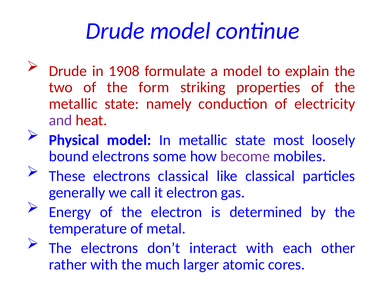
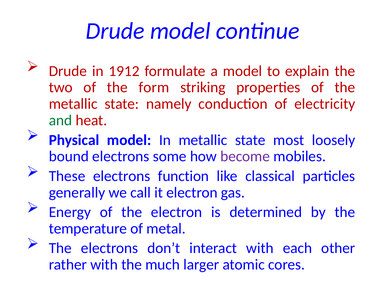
1908: 1908 -> 1912
and colour: purple -> green
electrons classical: classical -> function
